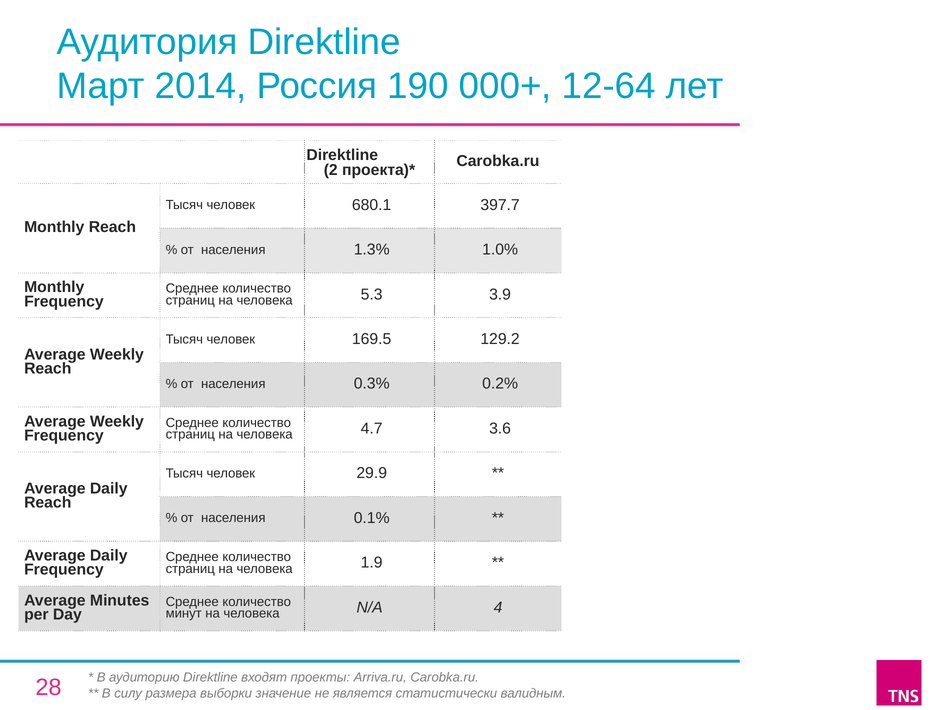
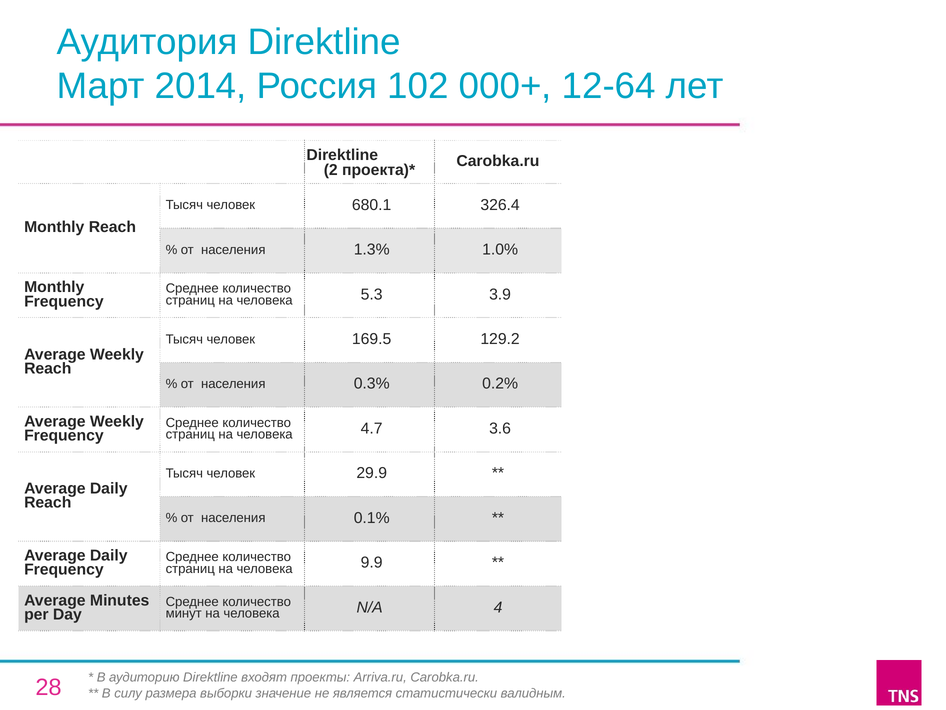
190: 190 -> 102
397.7: 397.7 -> 326.4
1.9: 1.9 -> 9.9
